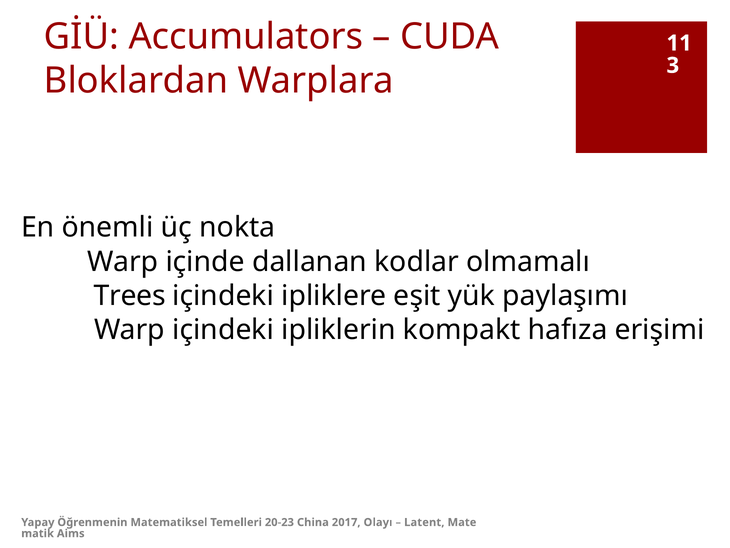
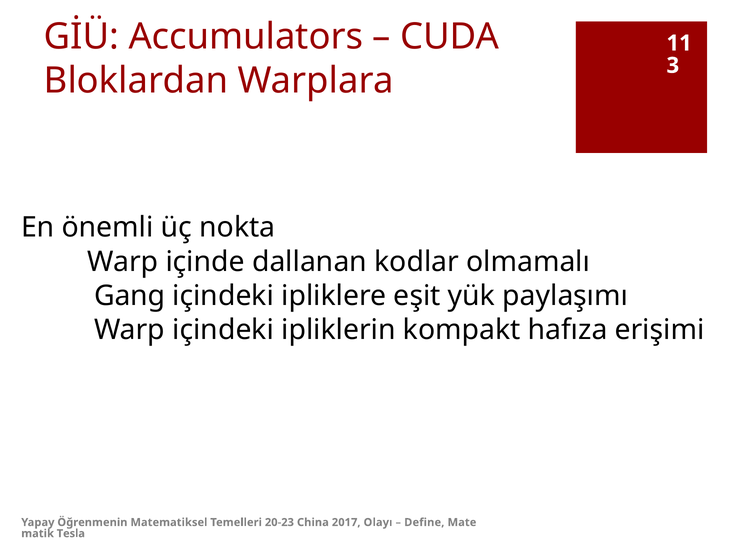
Trees: Trees -> Gang
Latent: Latent -> Define
Aims: Aims -> Tesla
